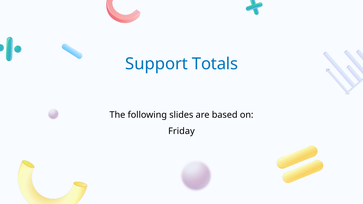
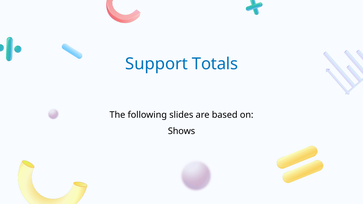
Friday: Friday -> Shows
